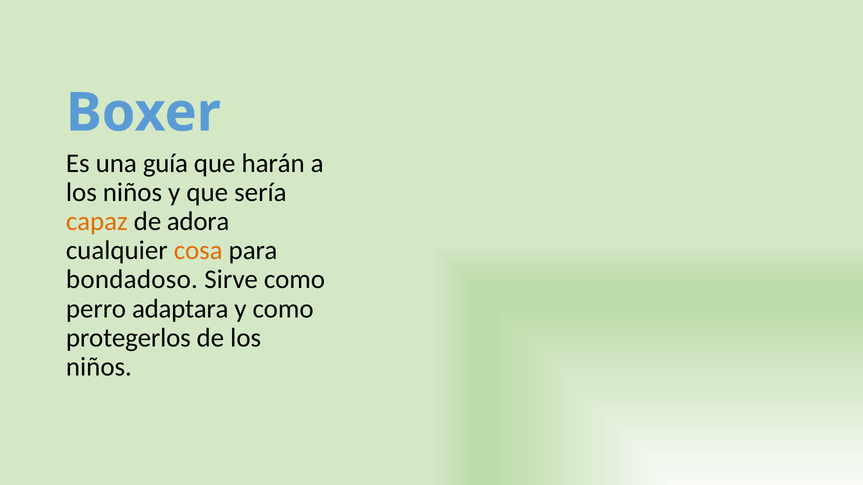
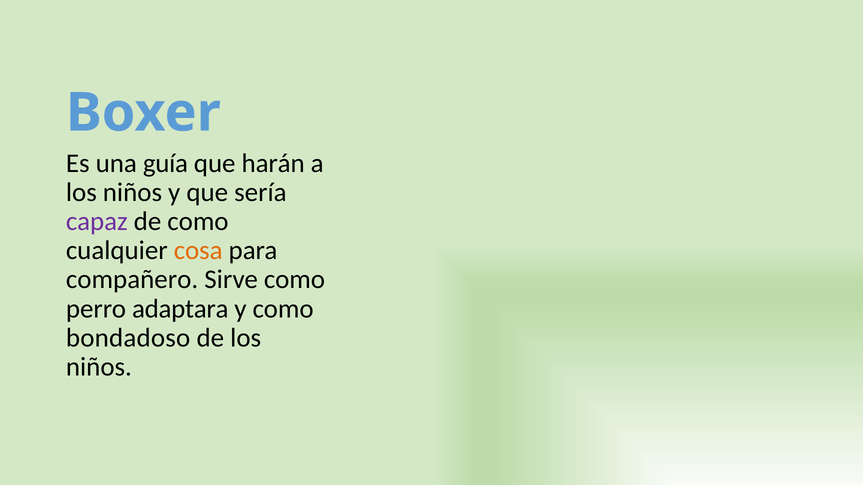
capaz colour: orange -> purple
de adora: adora -> como
bondadoso: bondadoso -> compañero
protegerlos: protegerlos -> bondadoso
